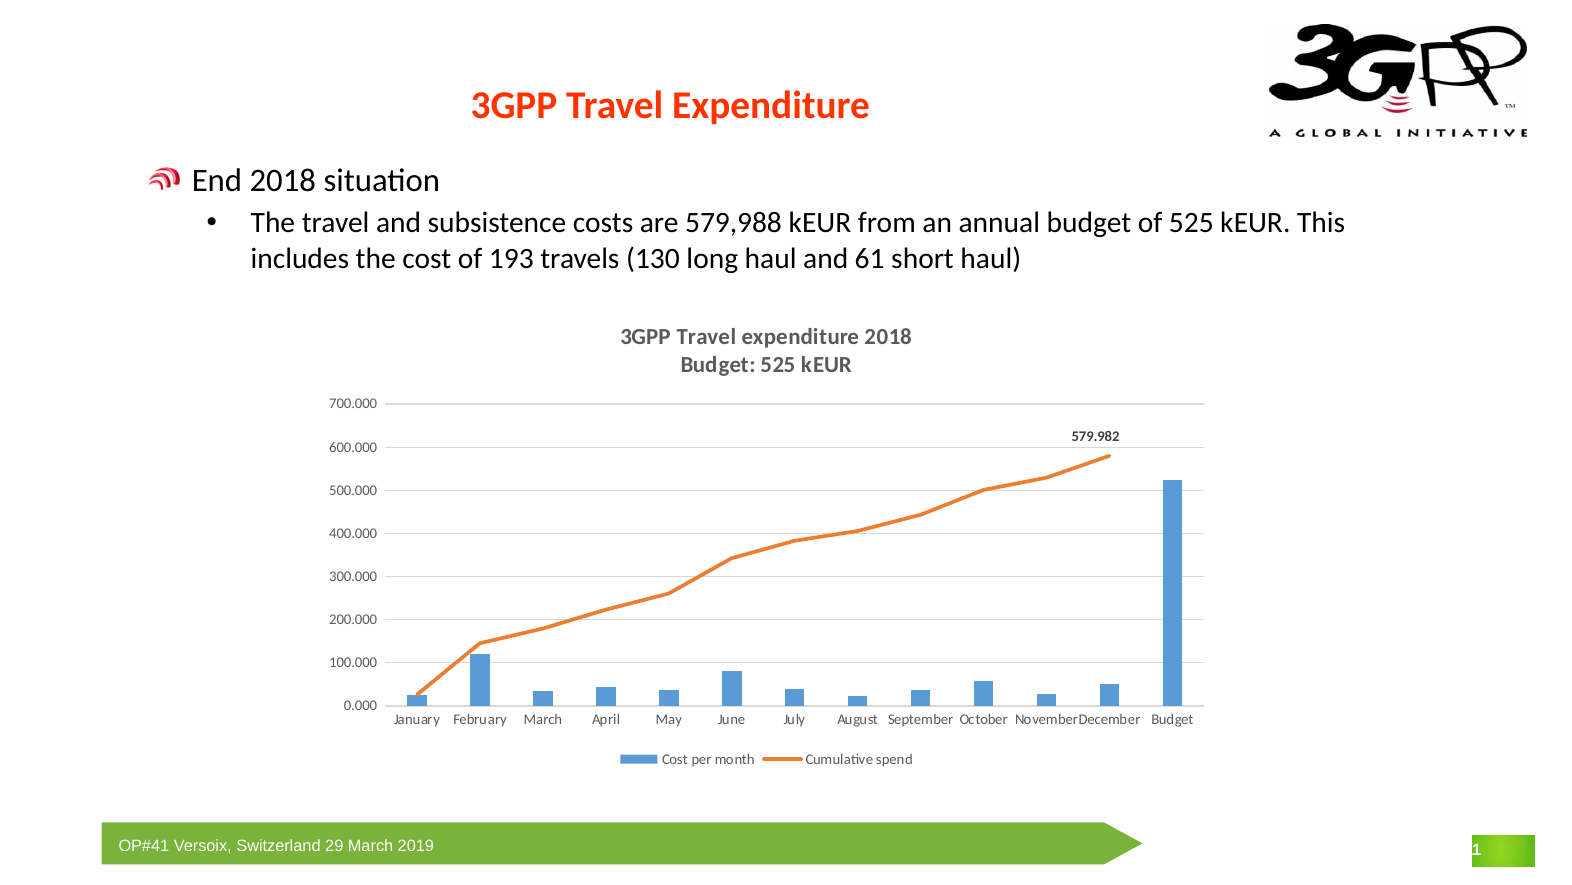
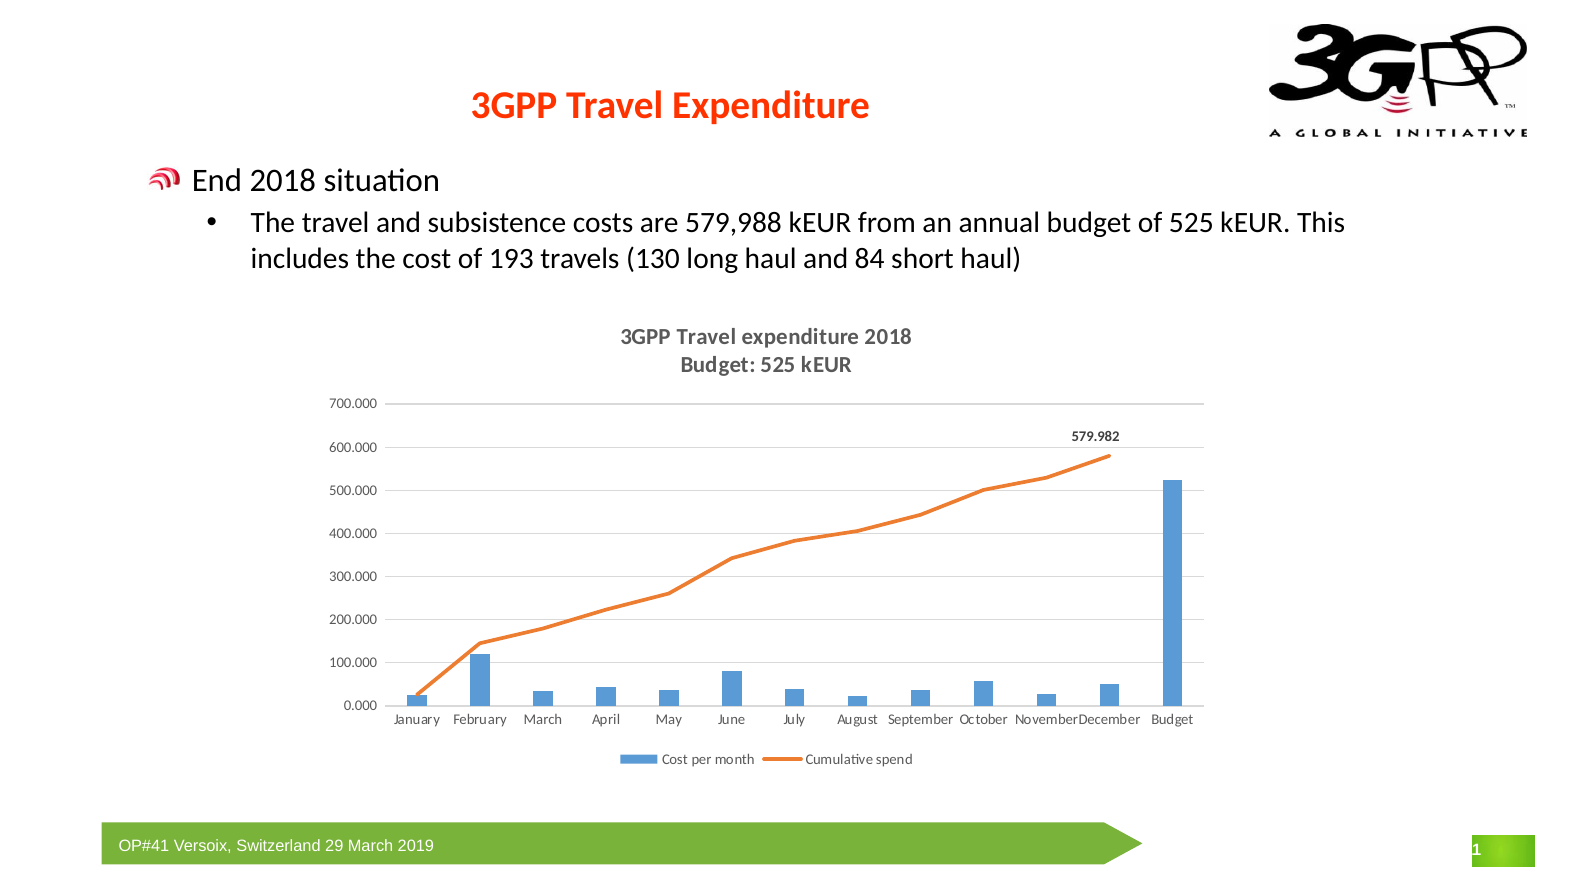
61: 61 -> 84
